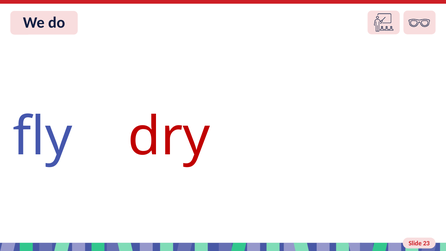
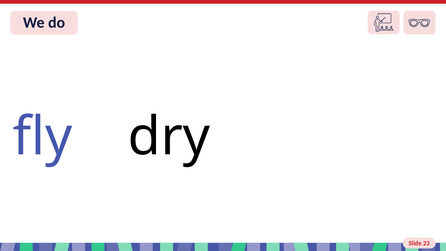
dry colour: red -> black
